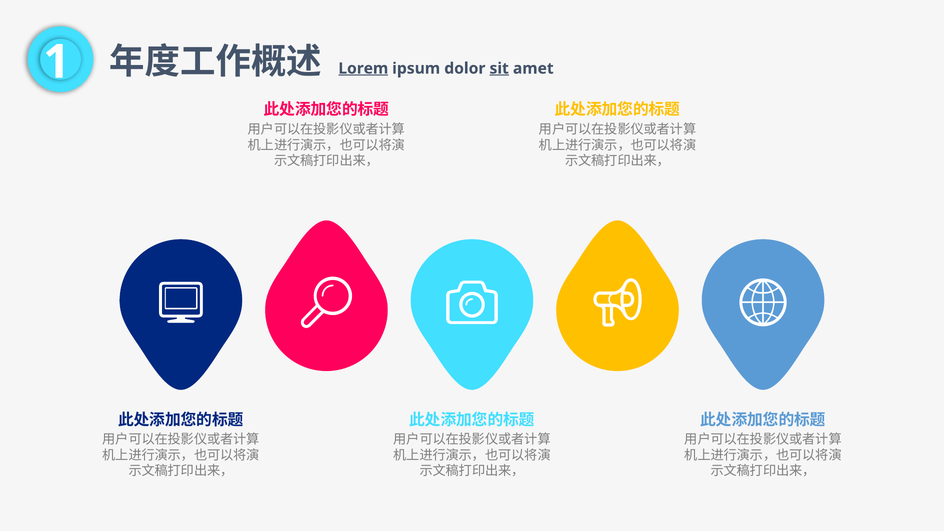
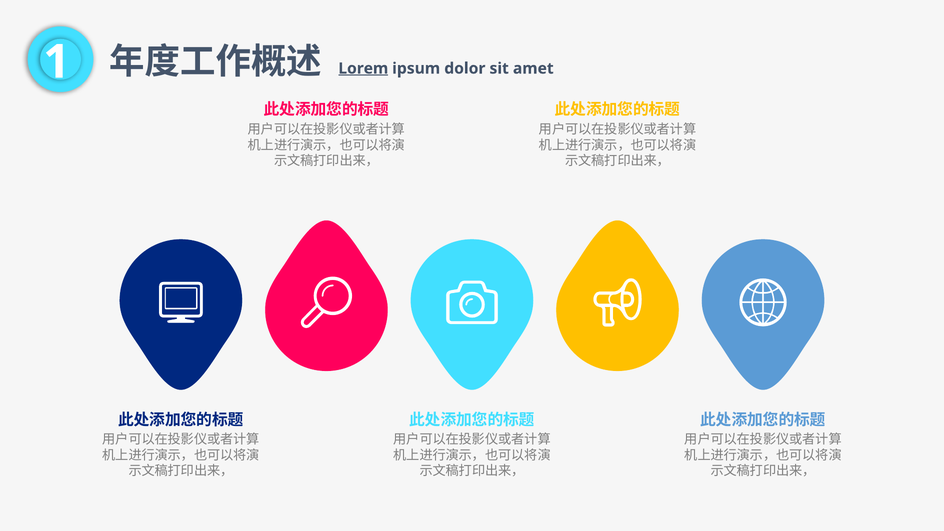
sit underline: present -> none
